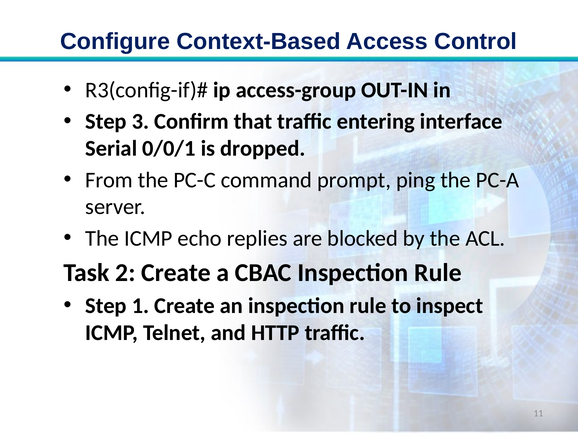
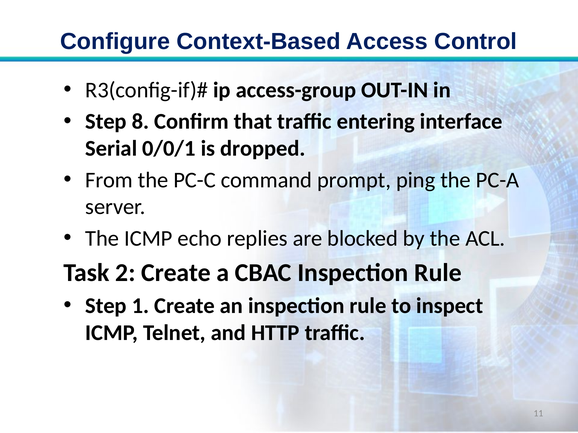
3: 3 -> 8
